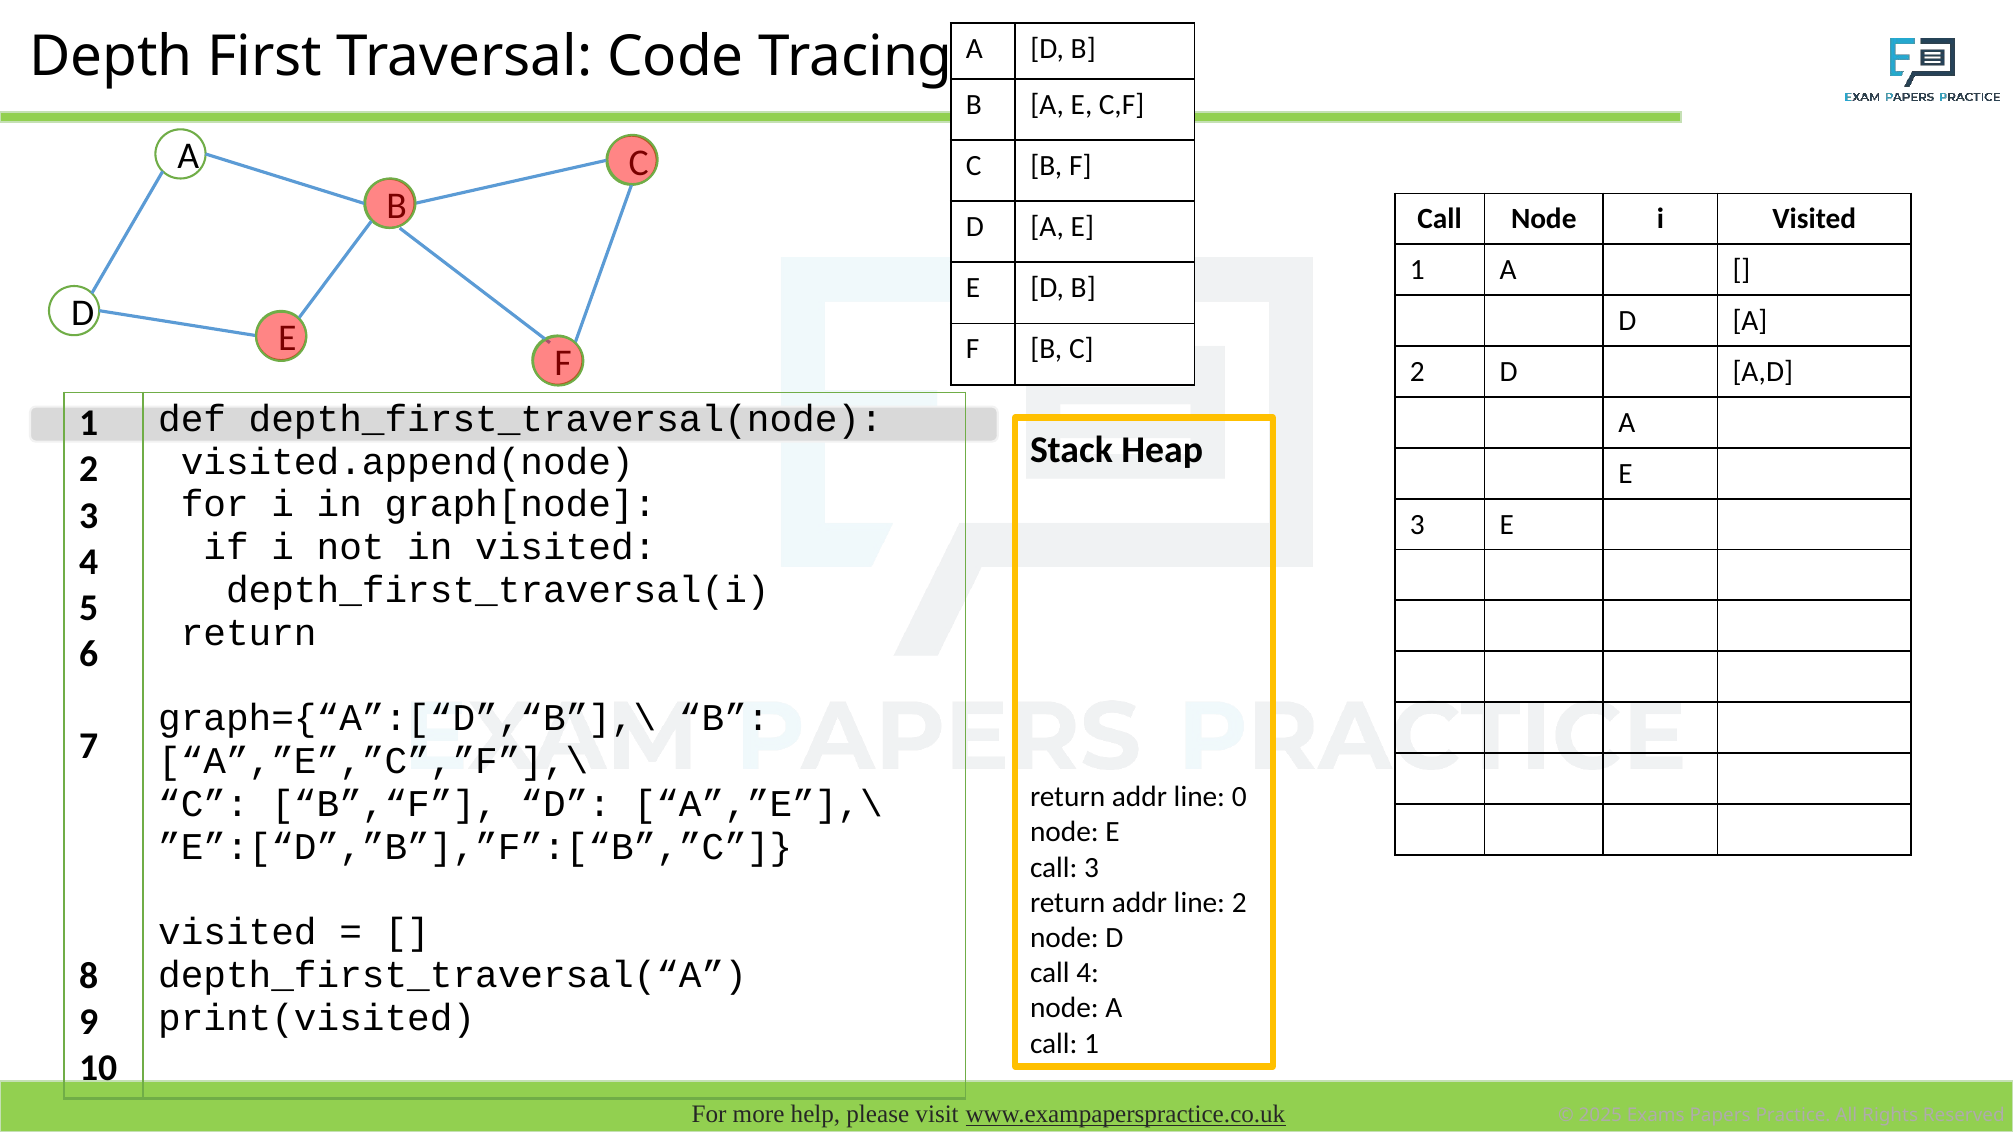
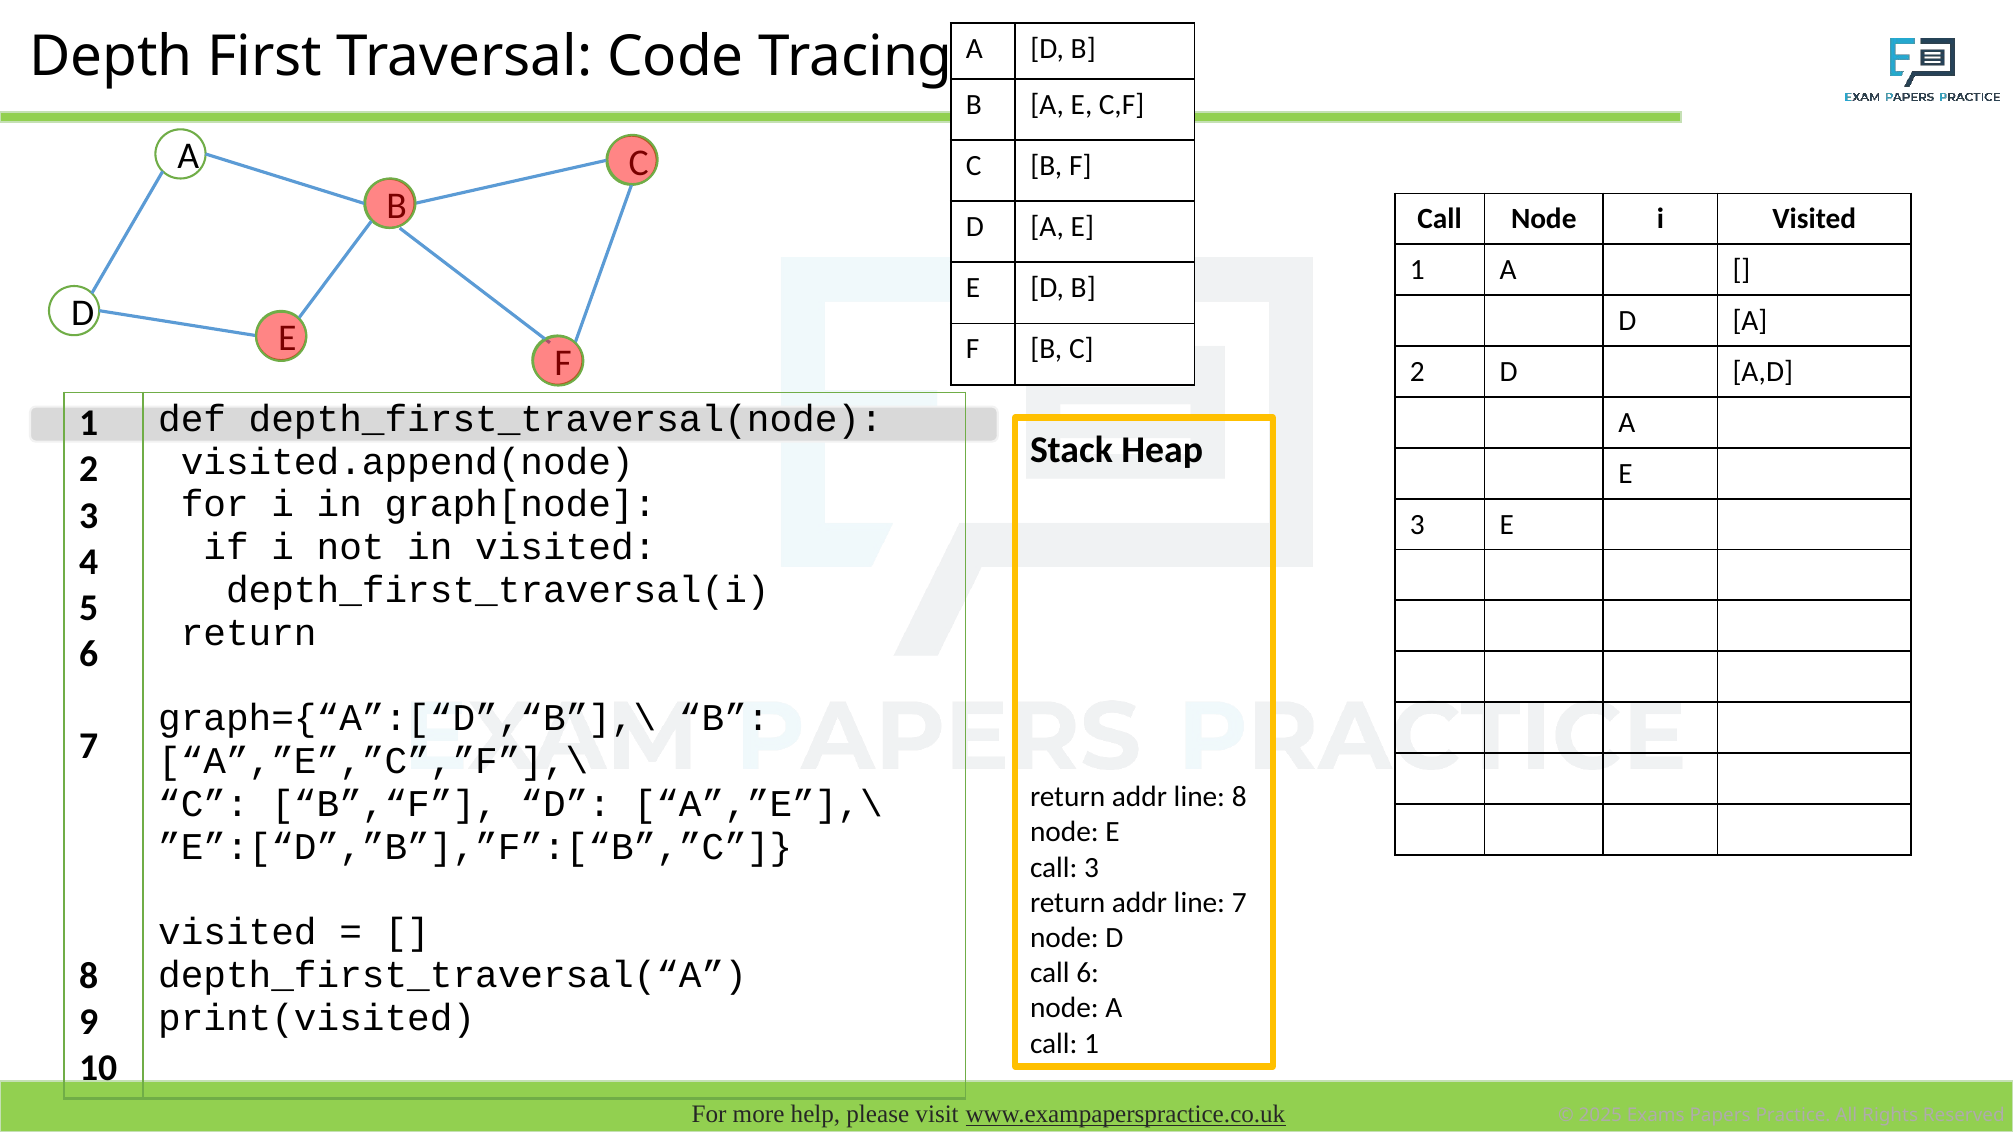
line 0: 0 -> 8
line 2: 2 -> 7
call 4: 4 -> 6
